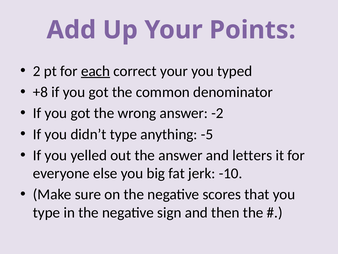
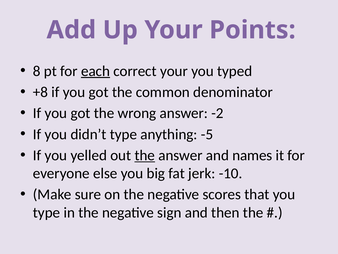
2: 2 -> 8
the at (145, 155) underline: none -> present
letters: letters -> names
